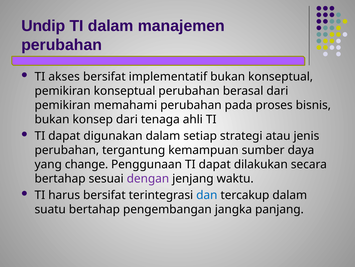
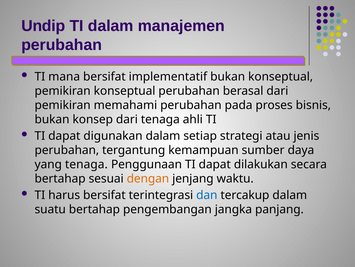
akses: akses -> mana
yang change: change -> tenaga
dengan colour: purple -> orange
